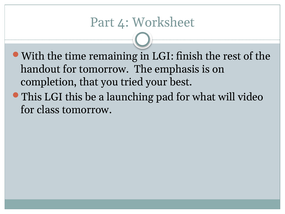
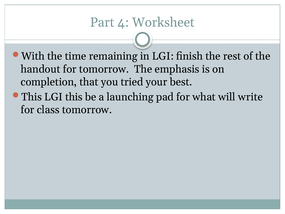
video: video -> write
